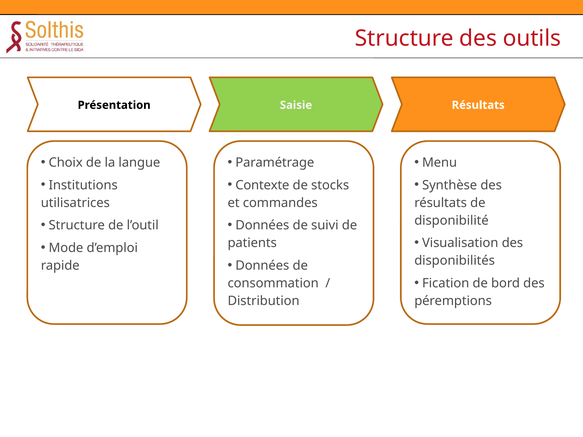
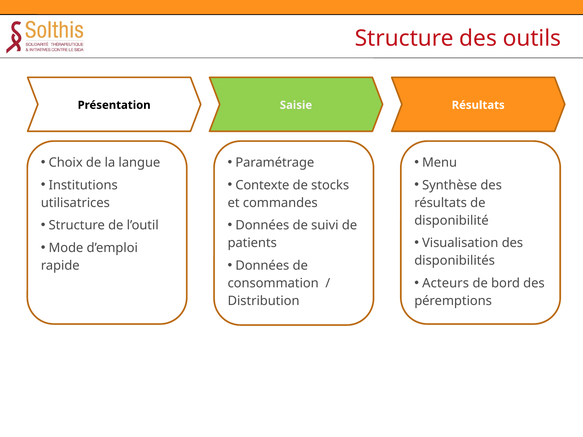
Fication: Fication -> Acteurs
